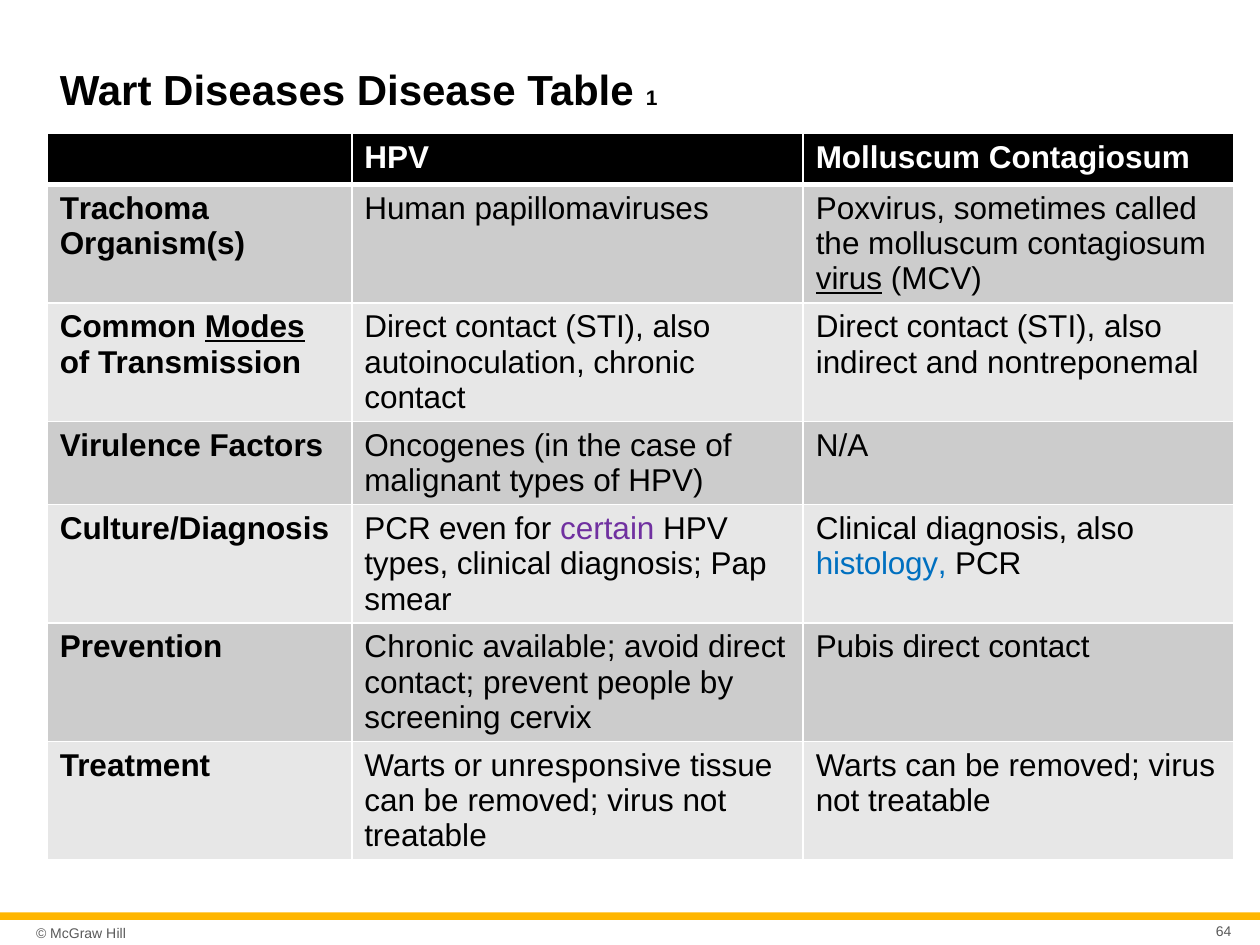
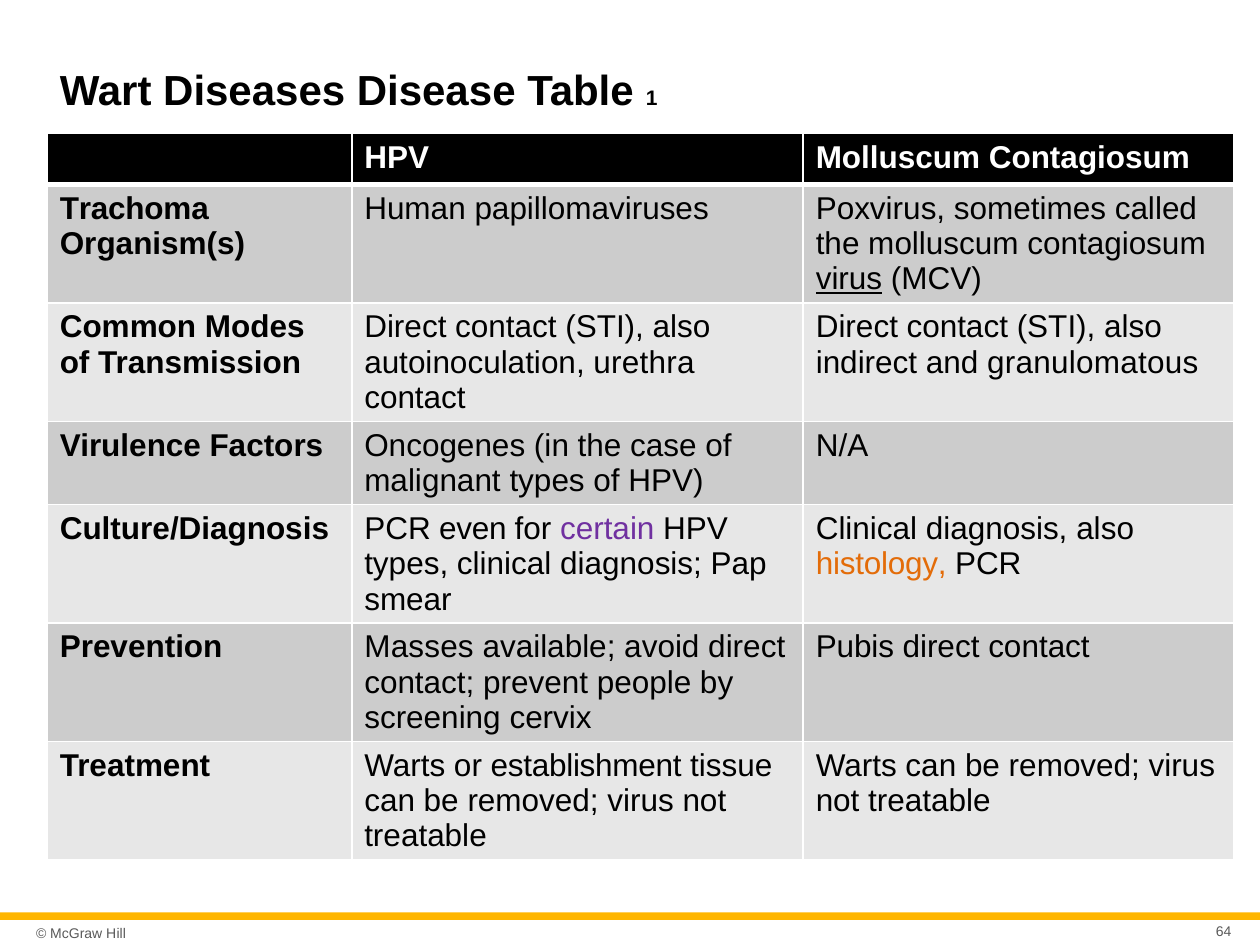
Modes underline: present -> none
autoinoculation chronic: chronic -> urethra
nontreponemal: nontreponemal -> granulomatous
histology colour: blue -> orange
Prevention Chronic: Chronic -> Masses
unresponsive: unresponsive -> establishment
